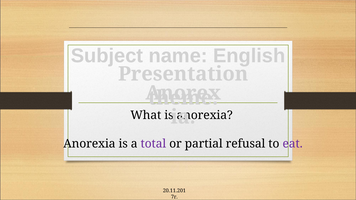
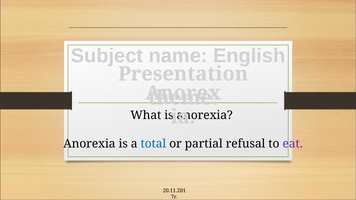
total colour: purple -> blue
